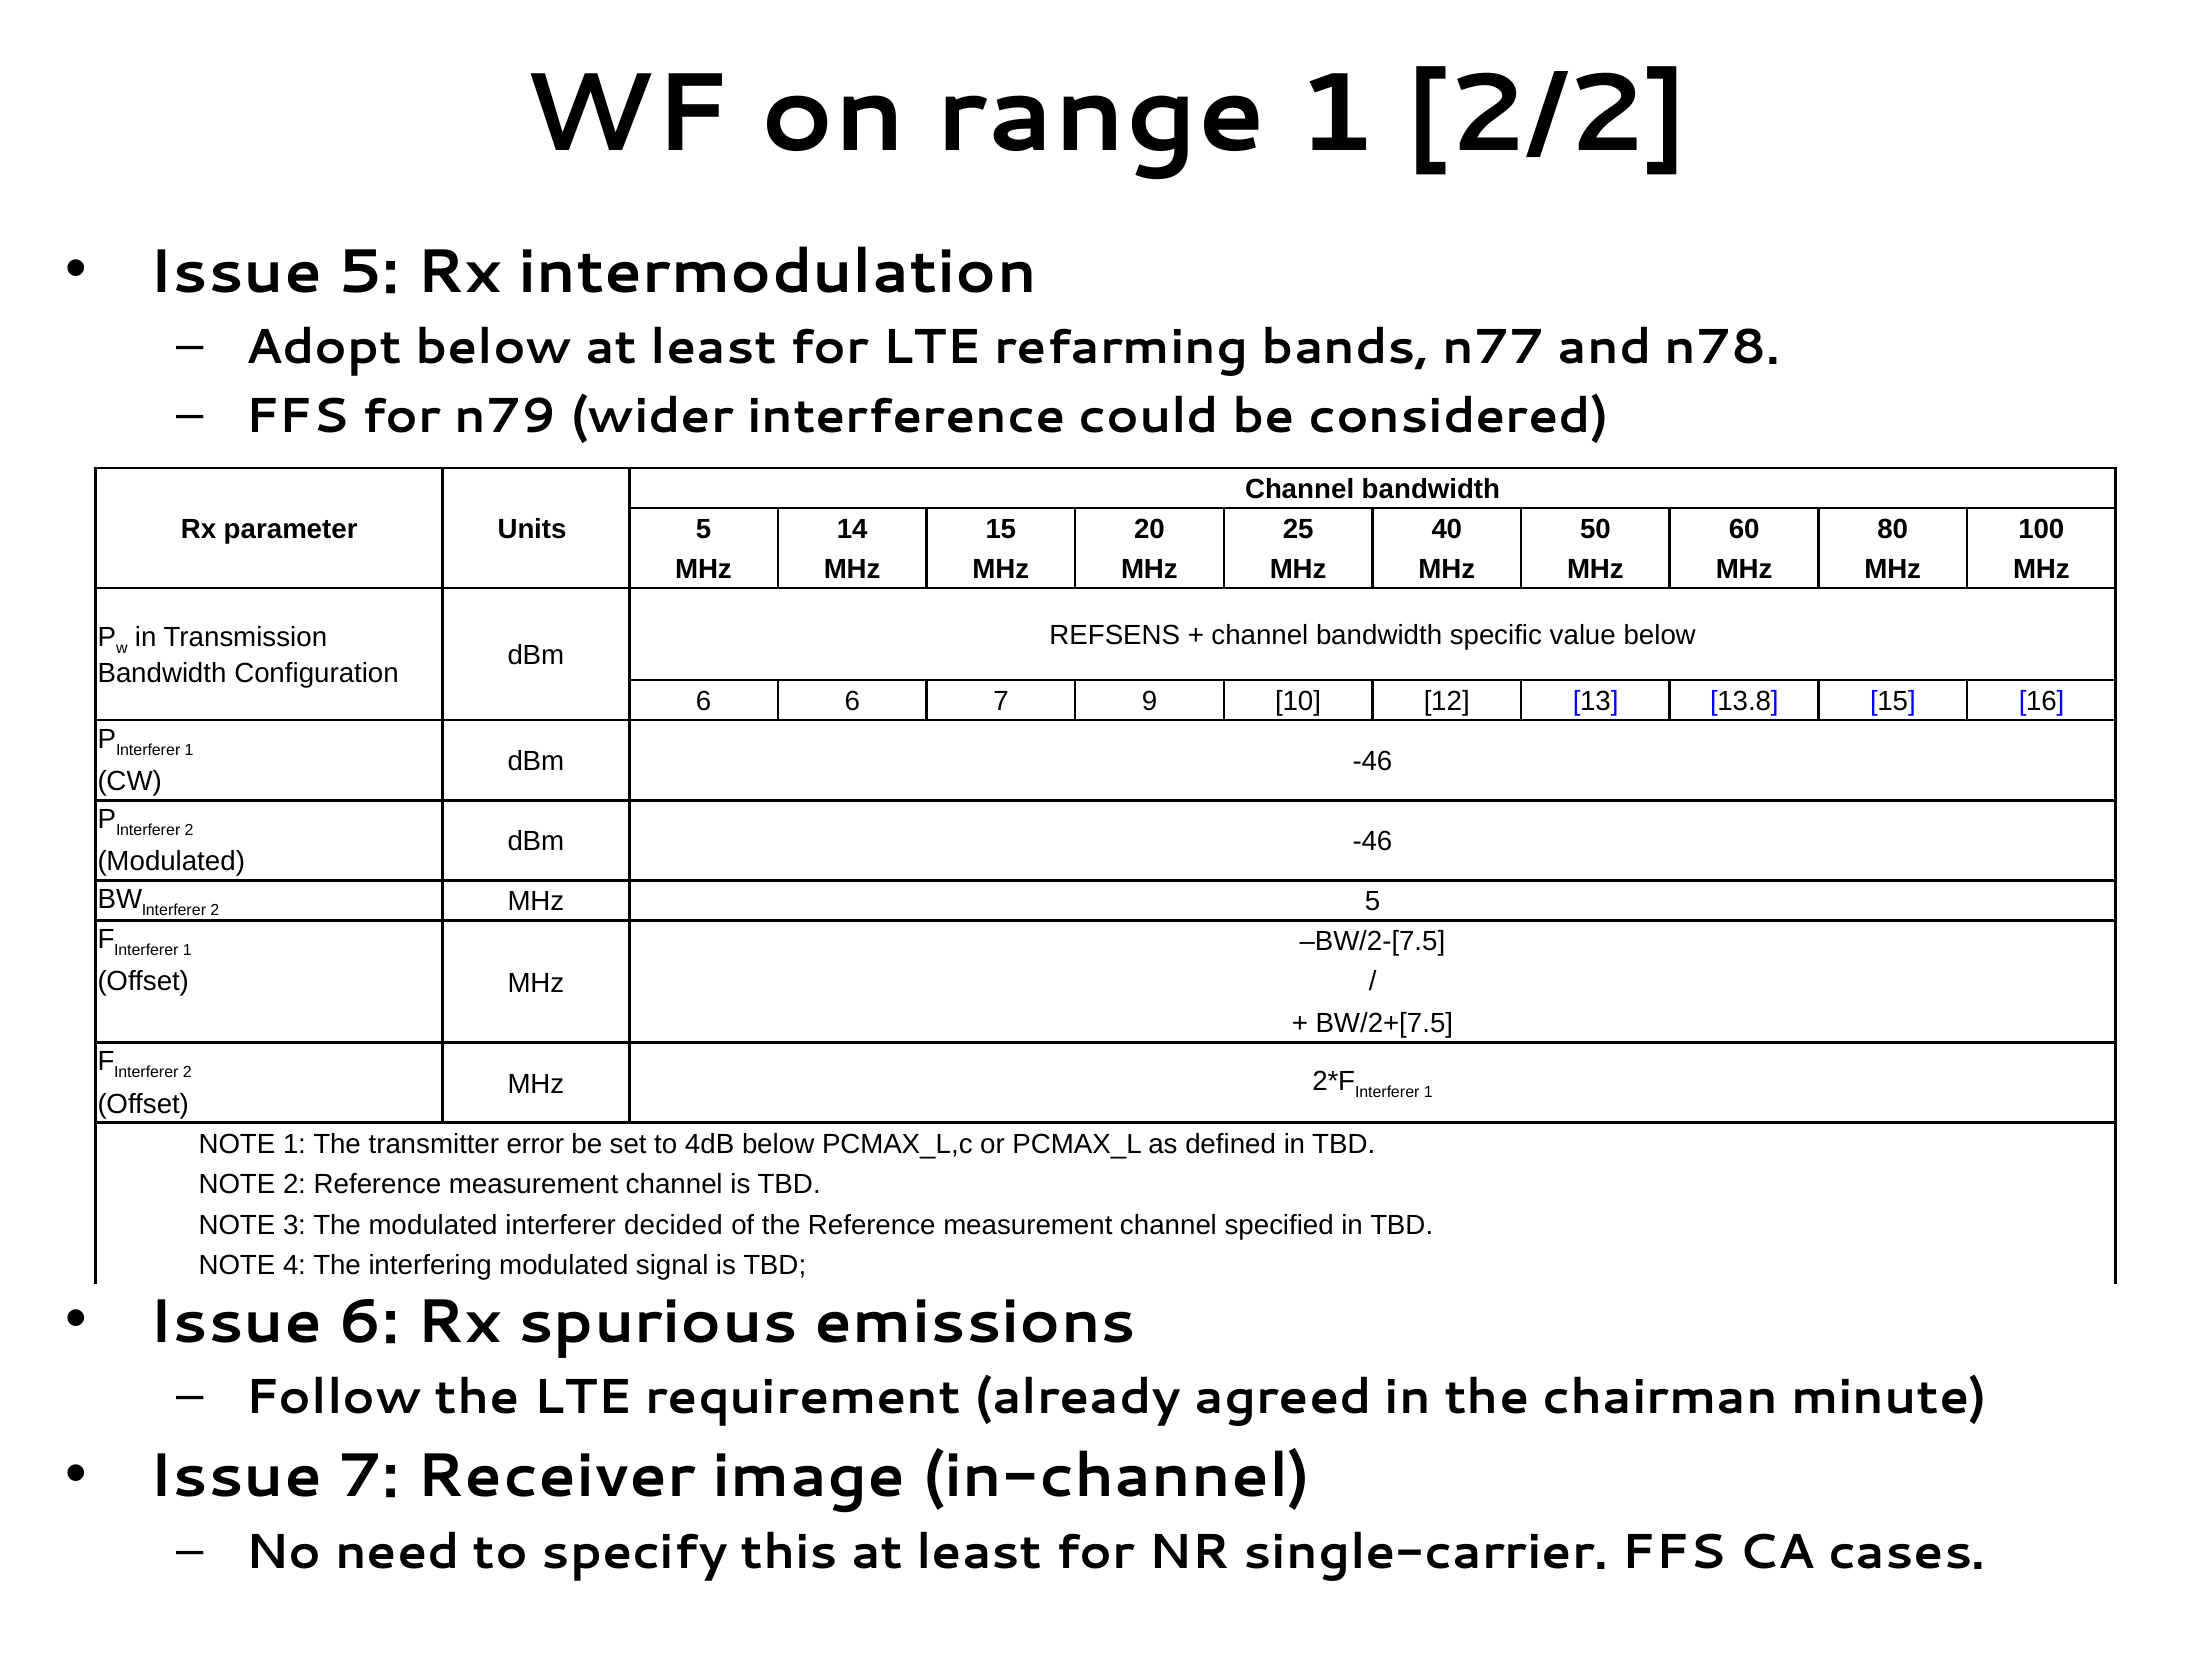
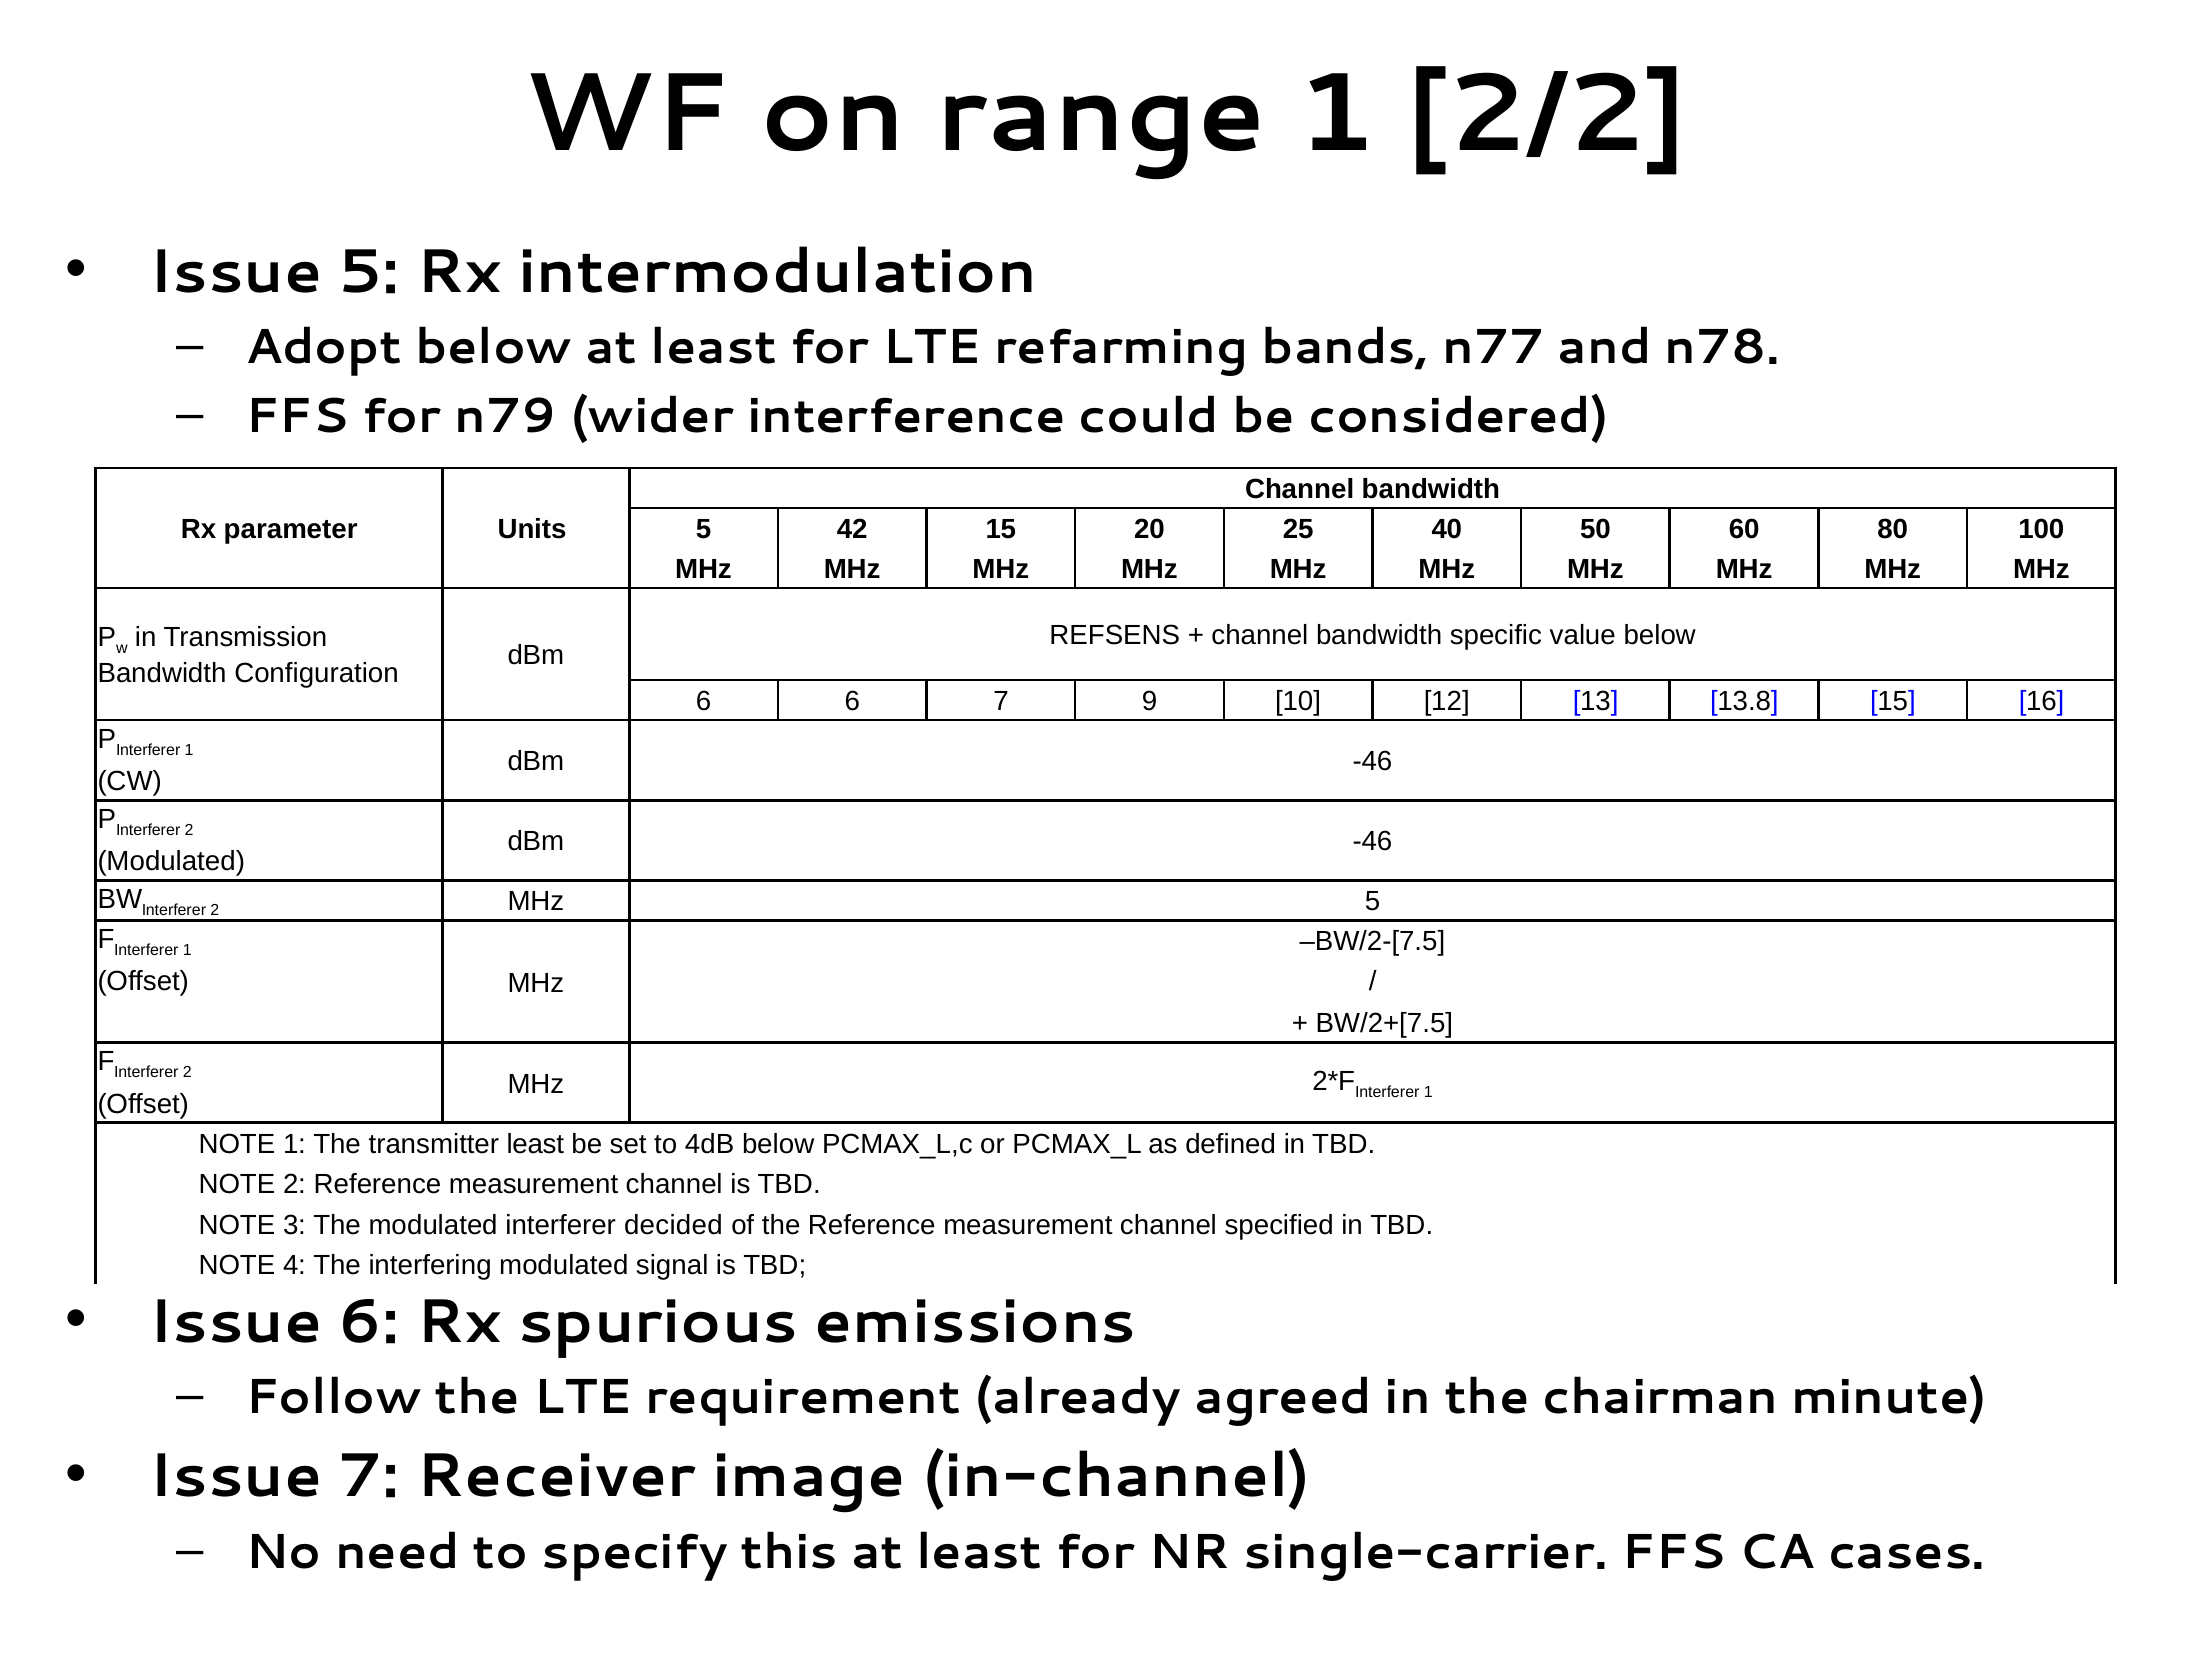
14: 14 -> 42
transmitter error: error -> least
